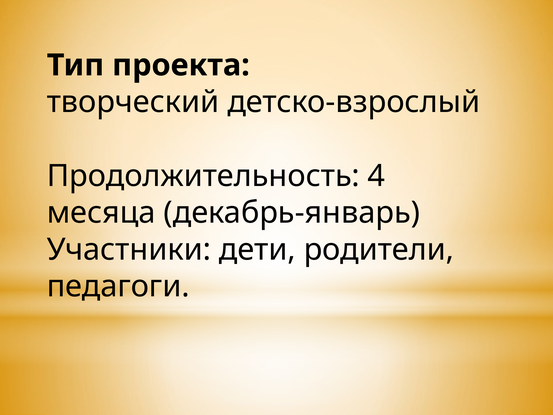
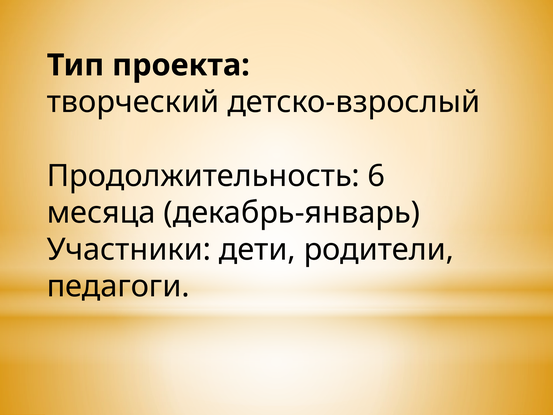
4: 4 -> 6
